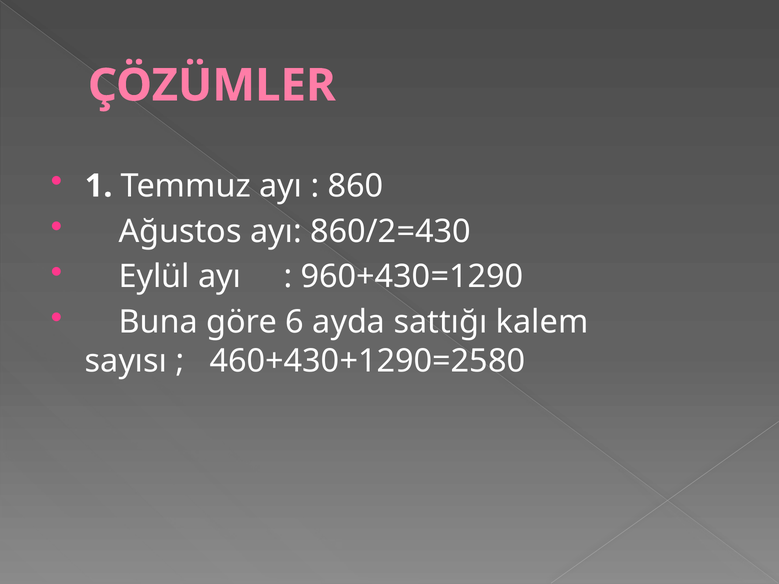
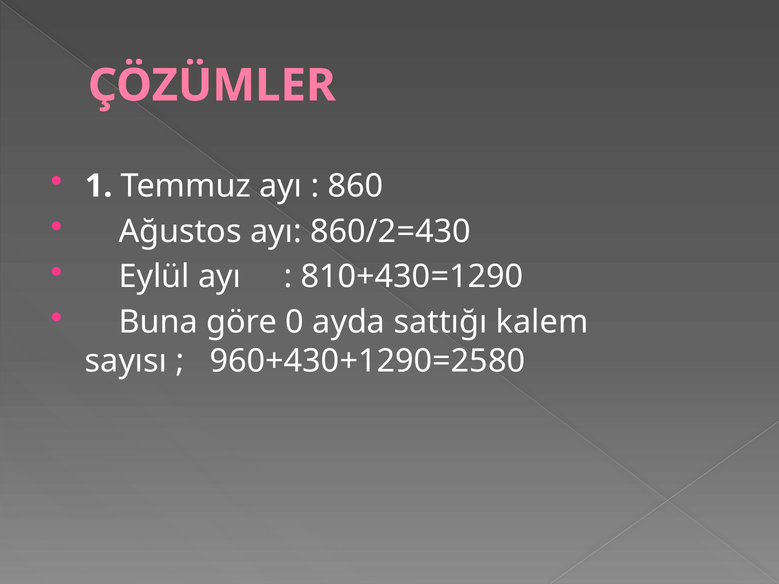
960+430=1290: 960+430=1290 -> 810+430=1290
6: 6 -> 0
460+430+1290=2580: 460+430+1290=2580 -> 960+430+1290=2580
